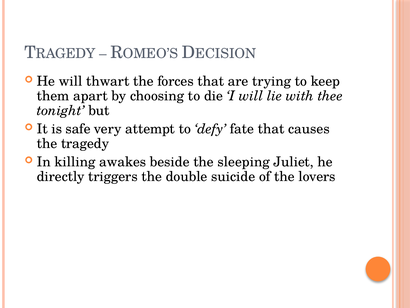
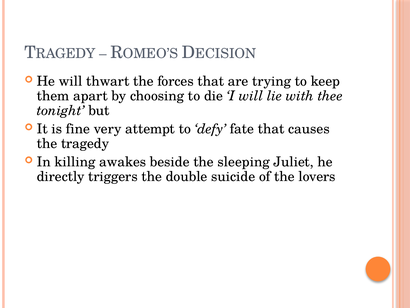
safe: safe -> fine
